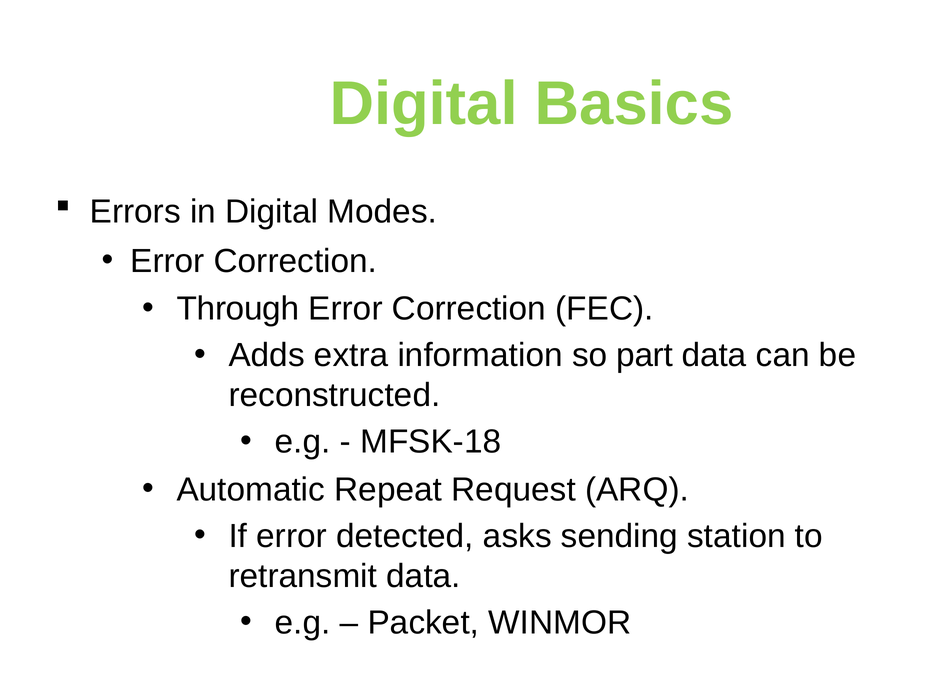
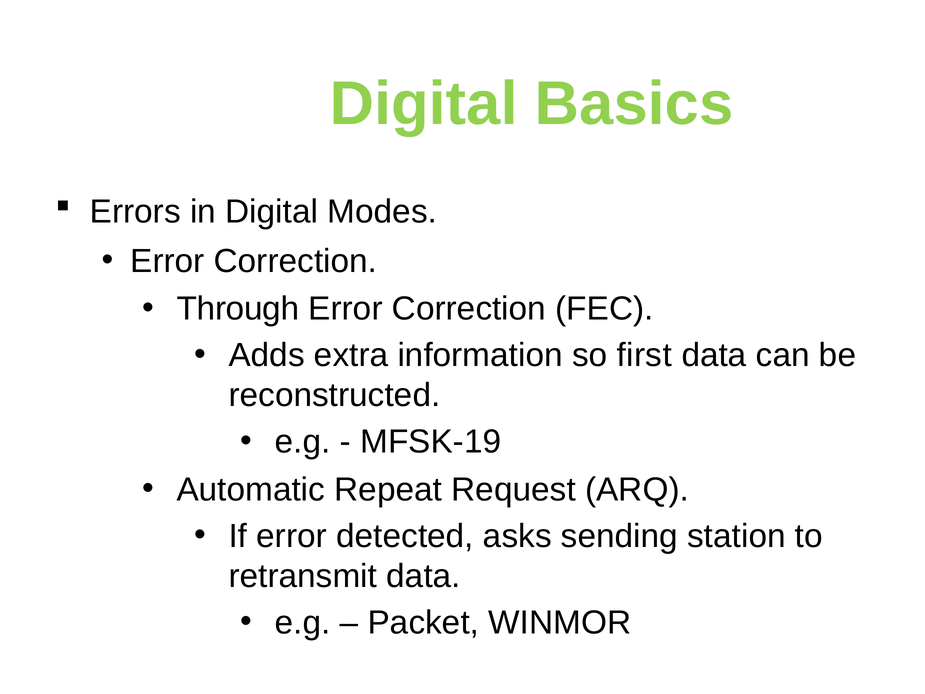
part: part -> first
MFSK-18: MFSK-18 -> MFSK-19
